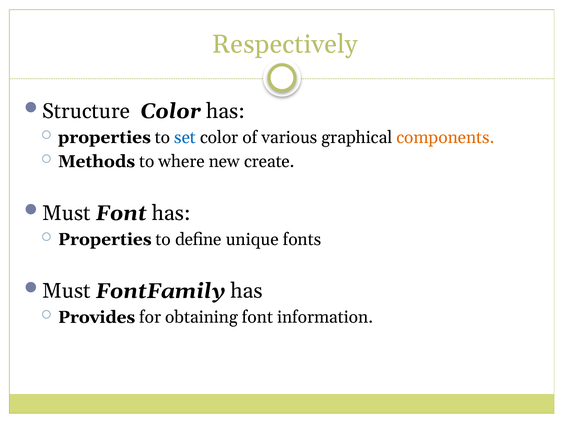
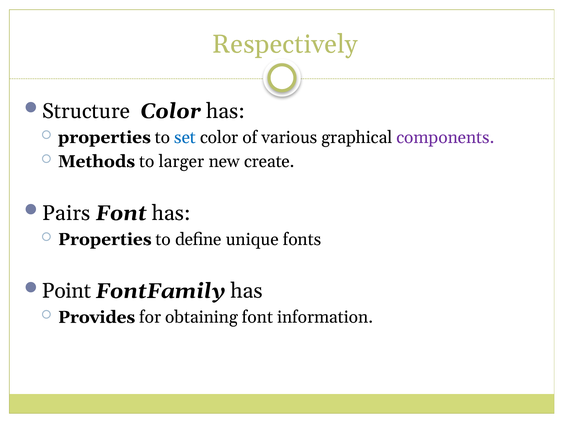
components colour: orange -> purple
where: where -> larger
Must at (66, 213): Must -> Pairs
Must at (66, 291): Must -> Point
